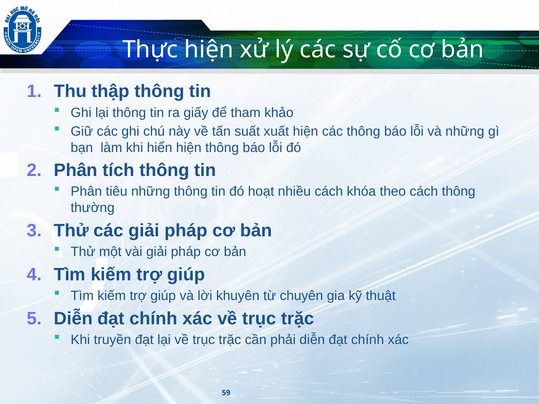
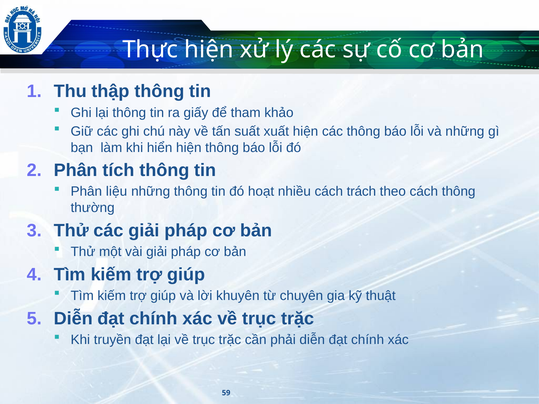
tiêu: tiêu -> liệu
khóa: khóa -> trách
